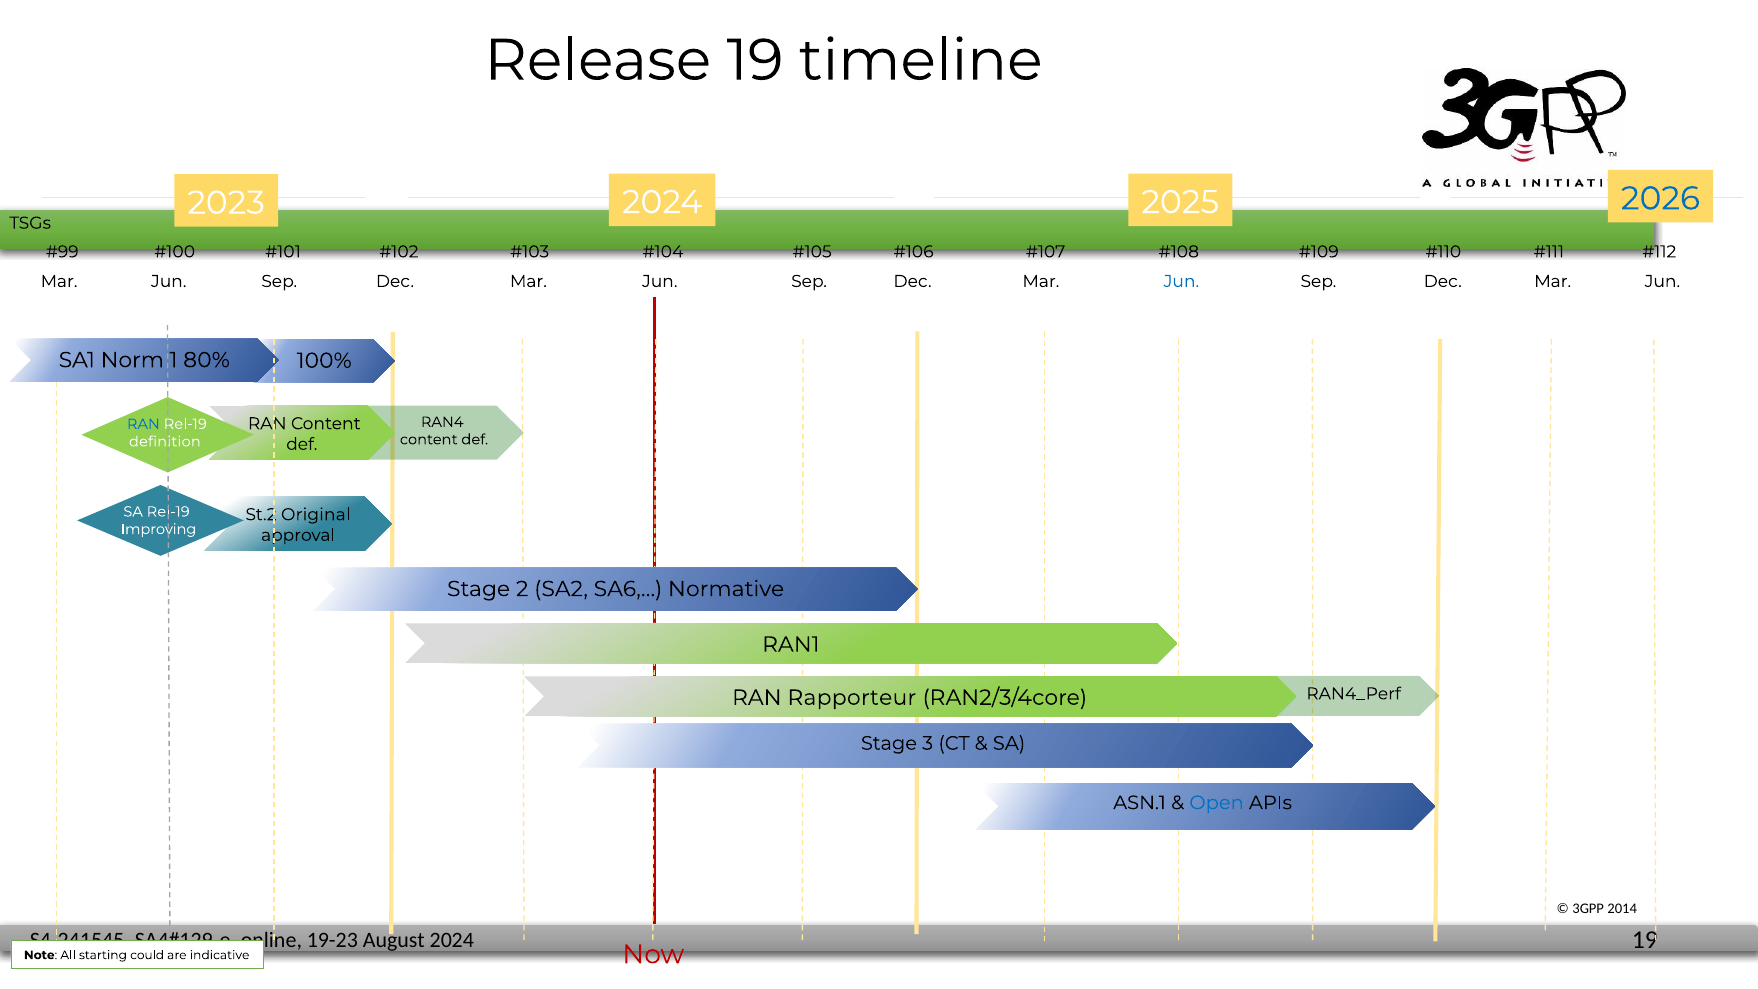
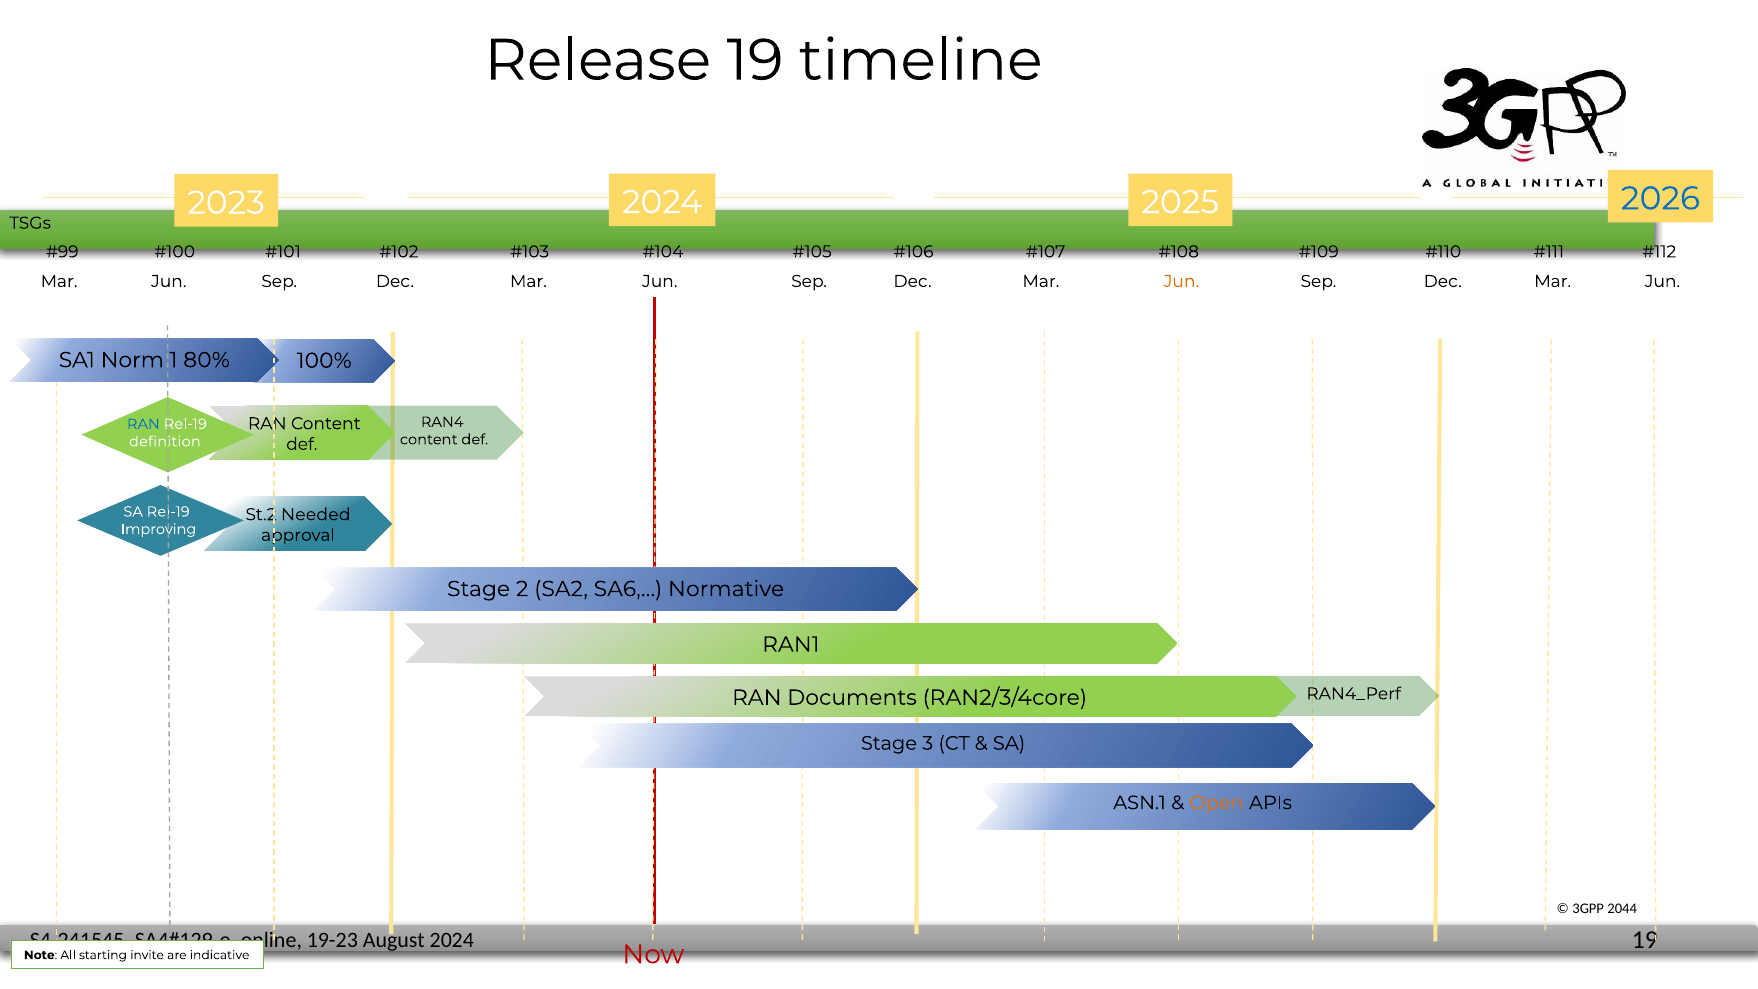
Jun at (1181, 281) colour: blue -> orange
Original: Original -> Needed
Rapporteur: Rapporteur -> Documents
Open colour: blue -> orange
2014: 2014 -> 2044
could: could -> invite
